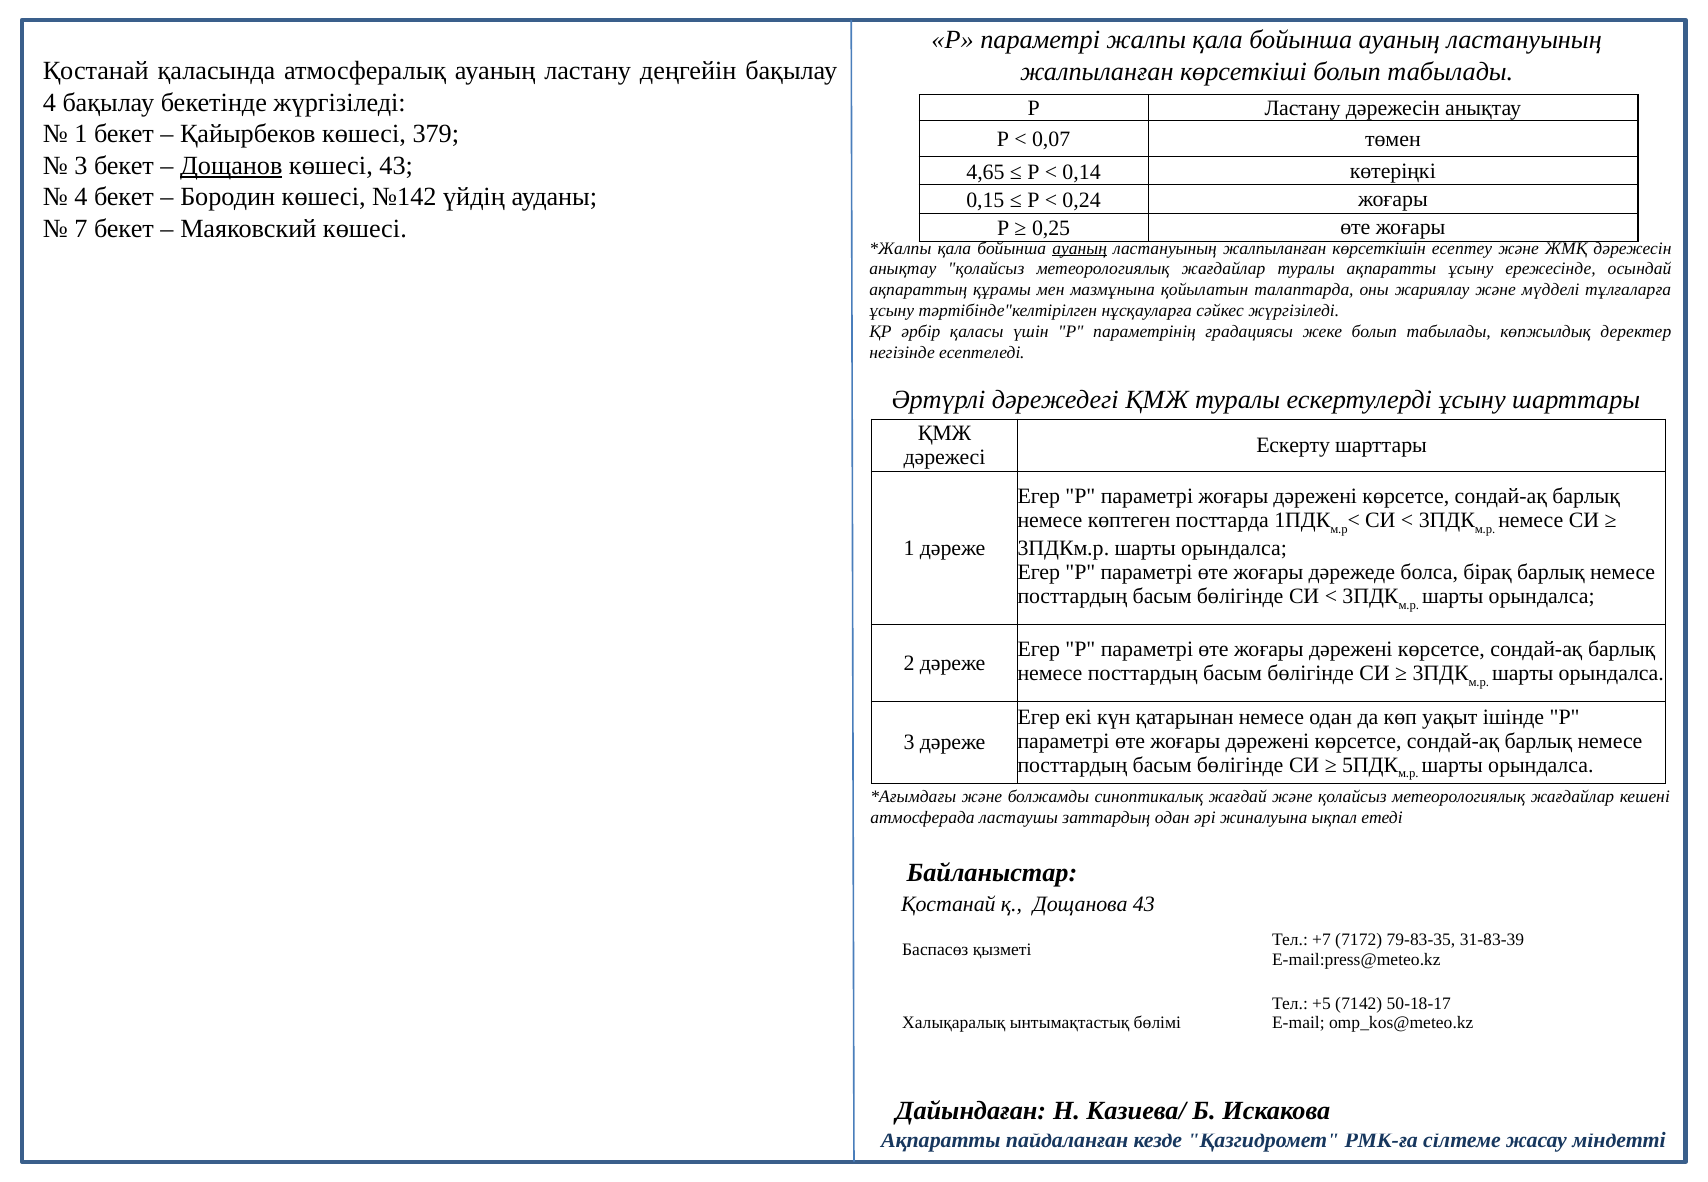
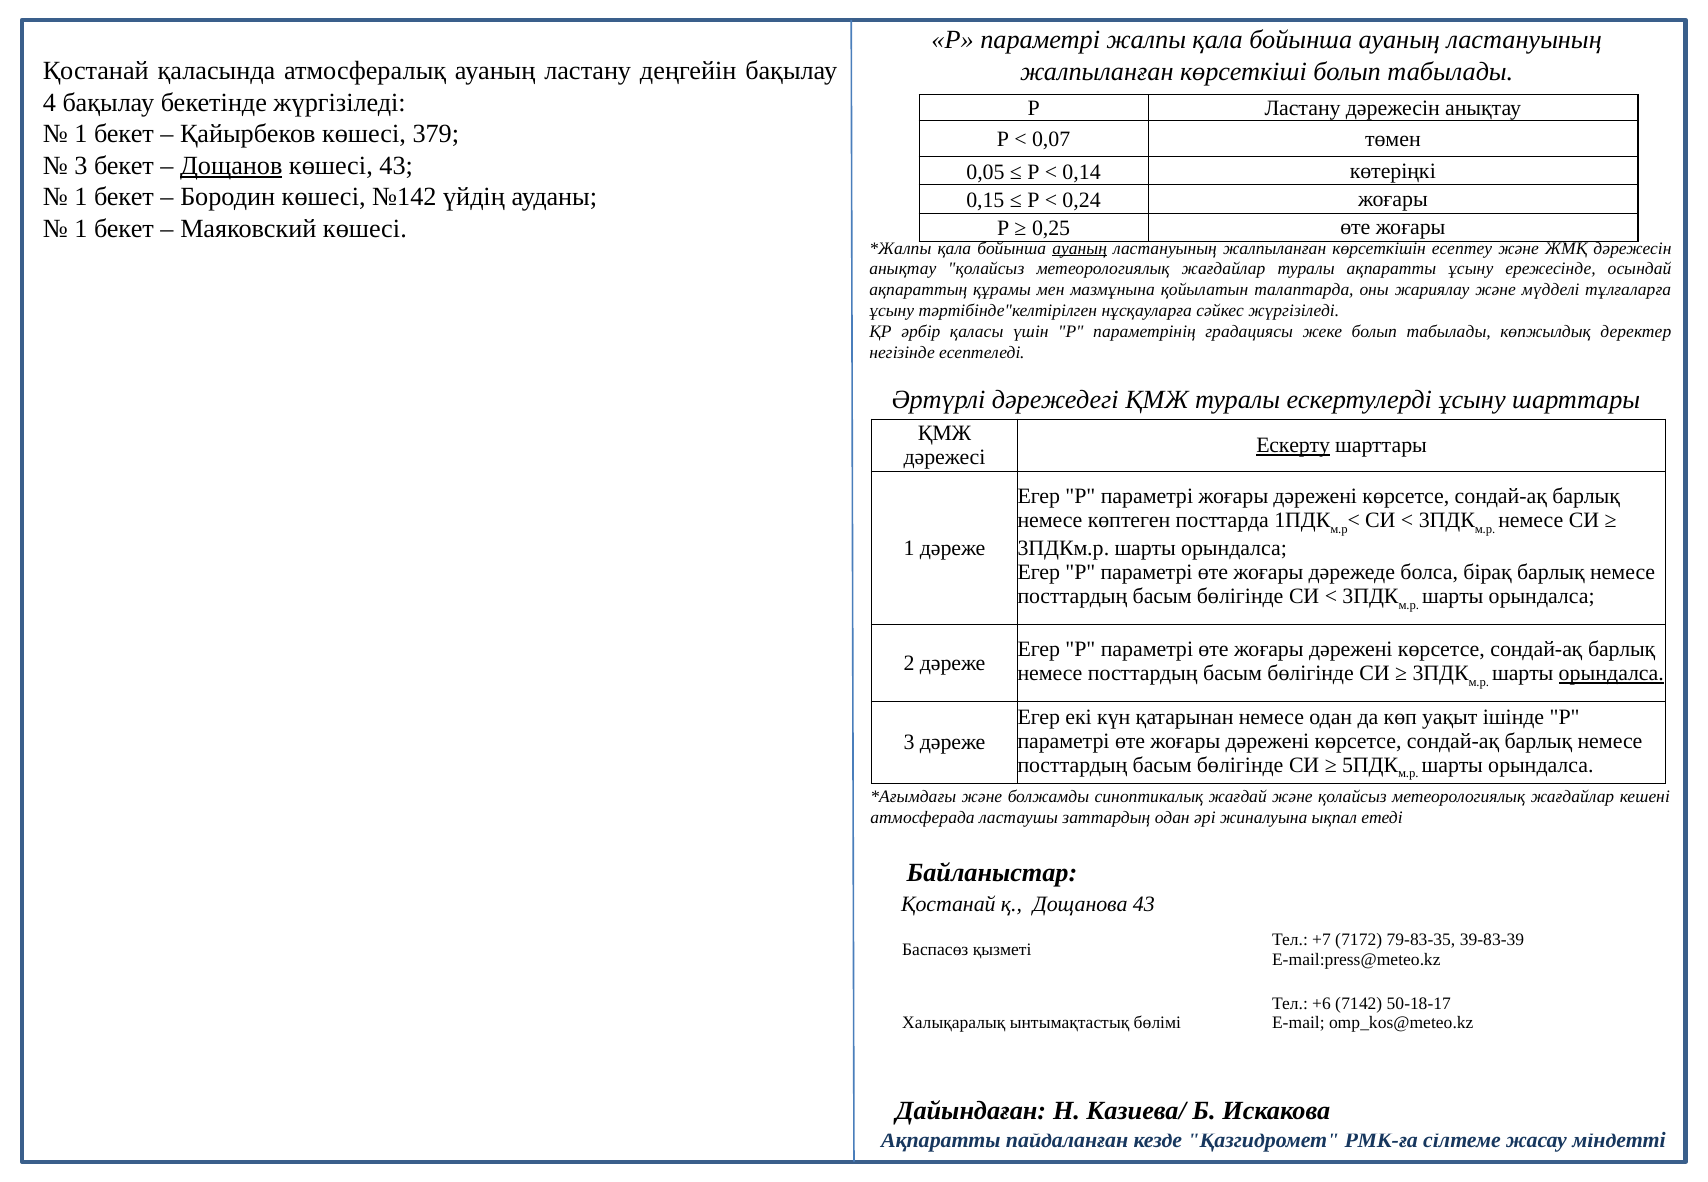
4,65: 4,65 -> 0,05
4 at (81, 197): 4 -> 1
7 at (81, 229): 7 -> 1
Ескерту underline: none -> present
орындалса at (1611, 674) underline: none -> present
31-83-39: 31-83-39 -> 39-83-39
+5: +5 -> +6
